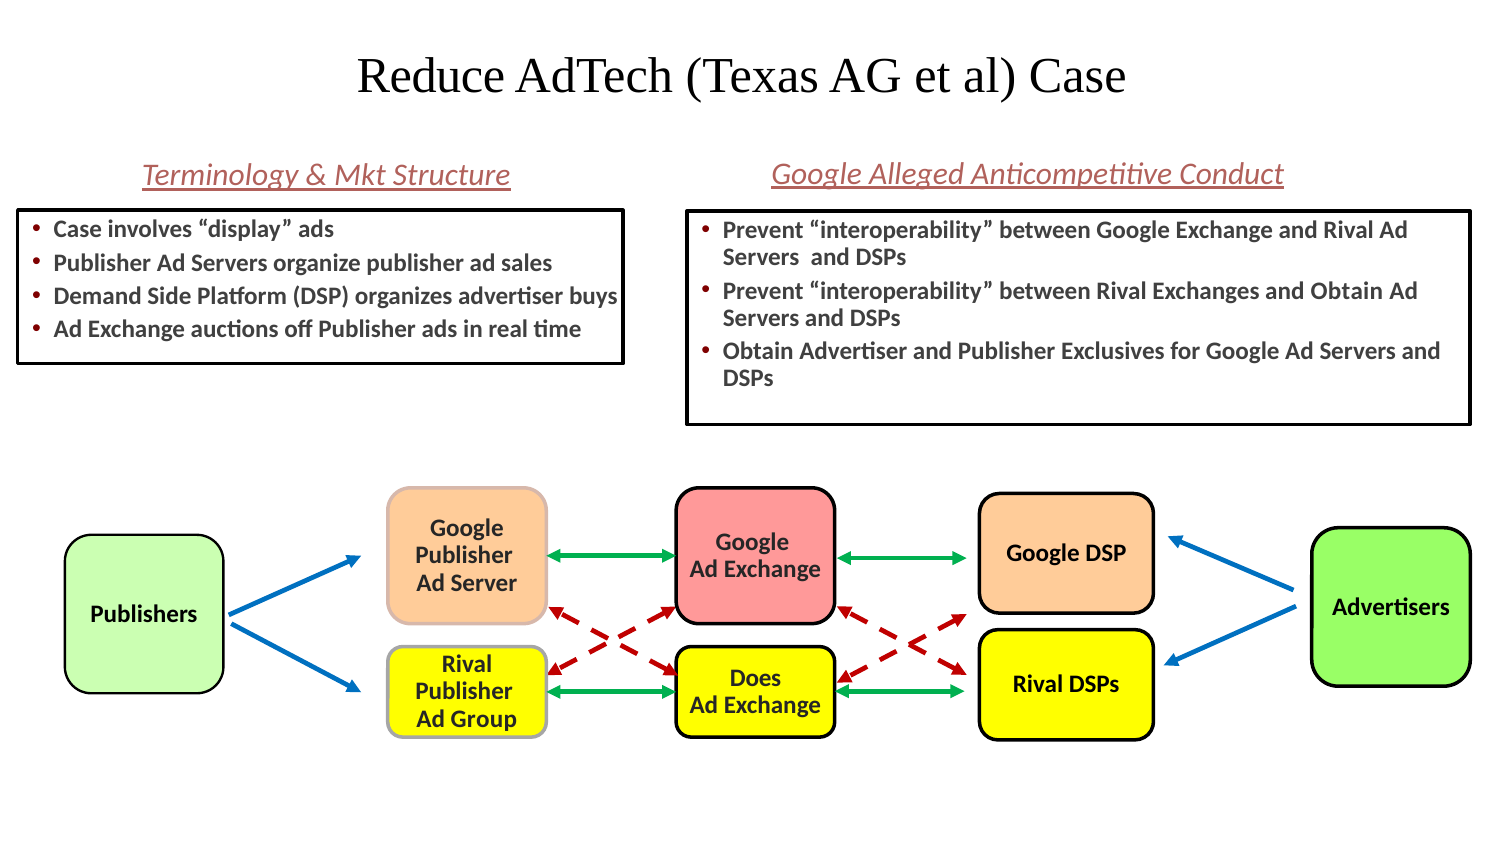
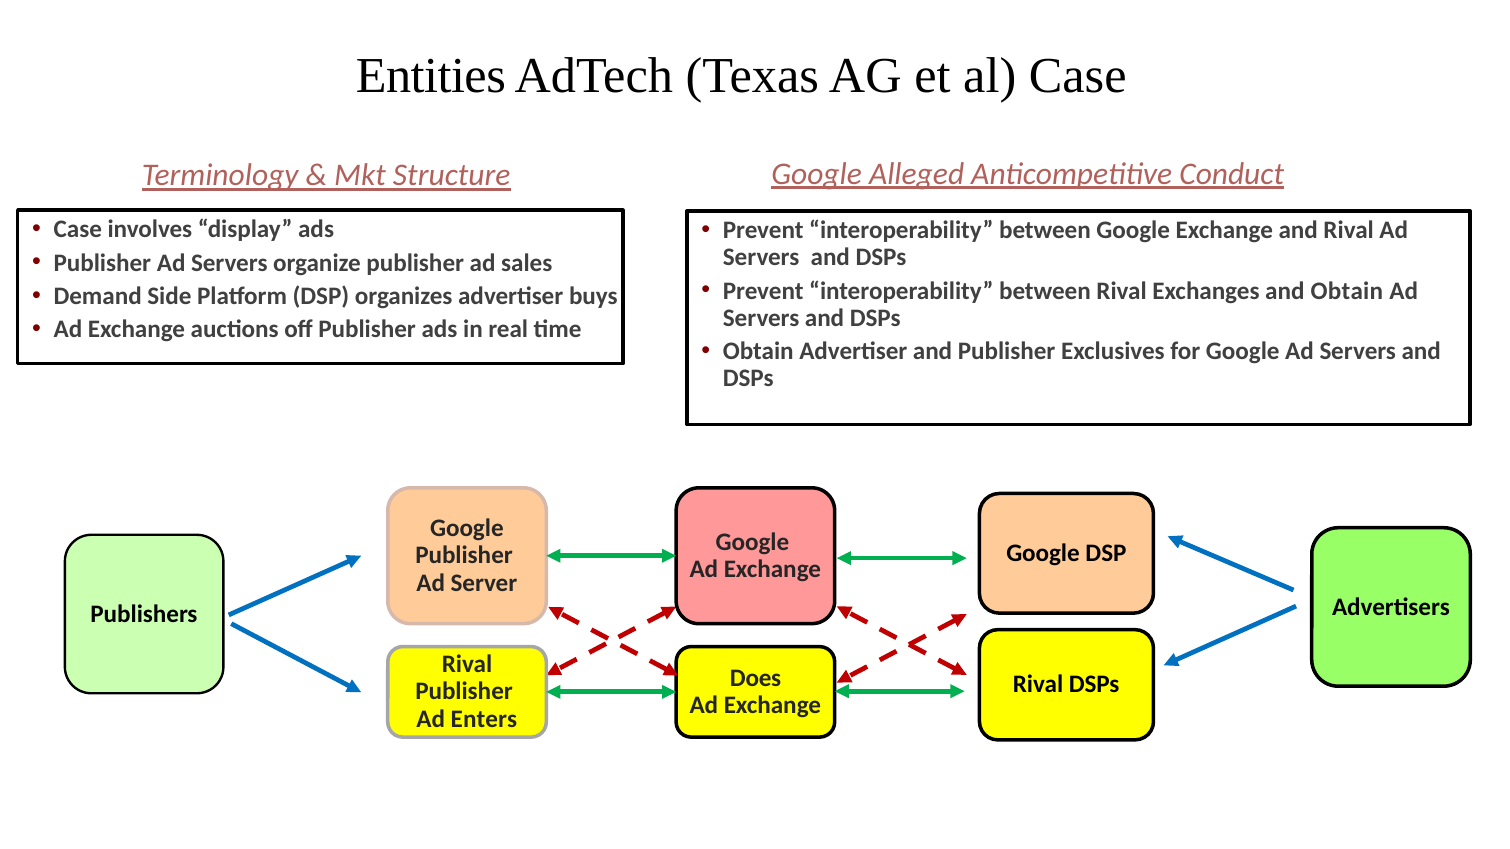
Reduce: Reduce -> Entities
Group: Group -> Enters
